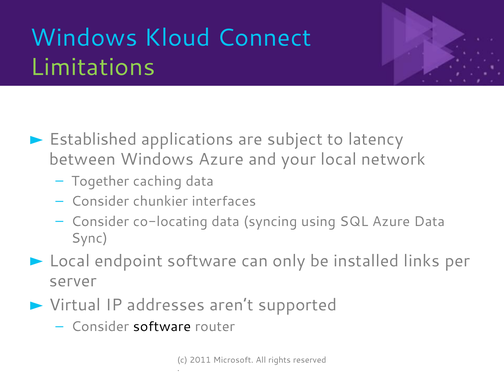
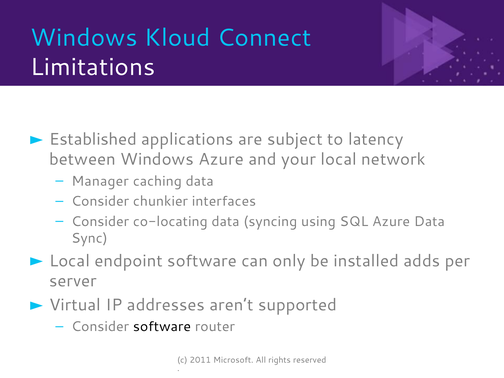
Limitations colour: light green -> white
Together: Together -> Manager
links: links -> adds
